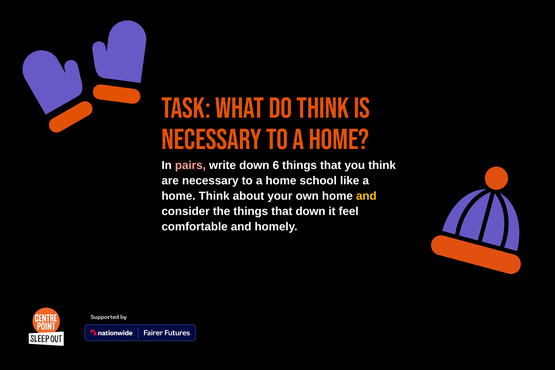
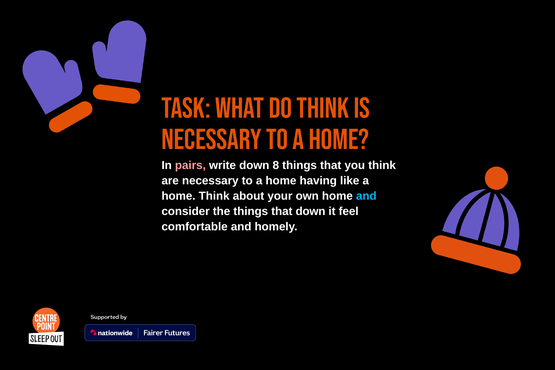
6: 6 -> 8
school: school -> having
and at (366, 196) colour: yellow -> light blue
